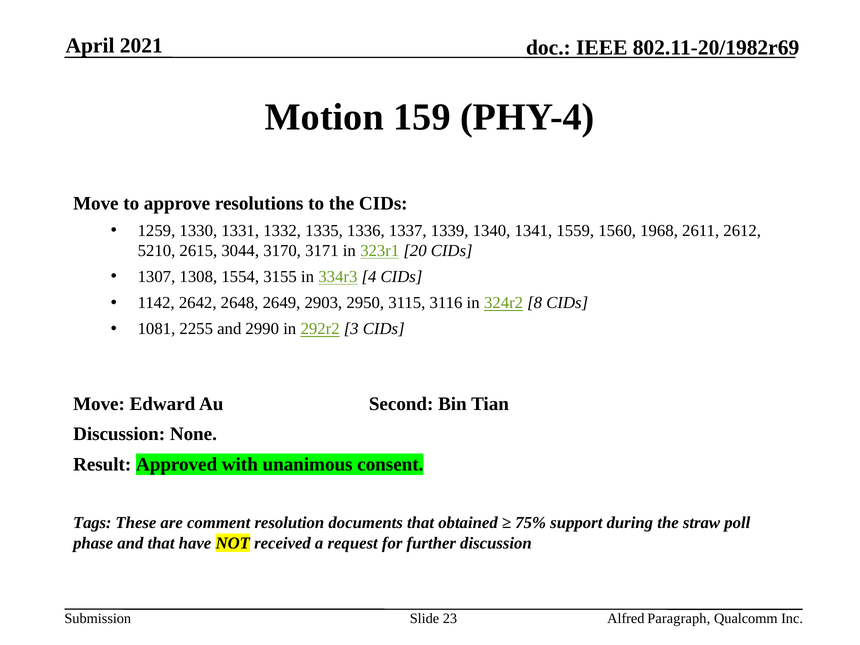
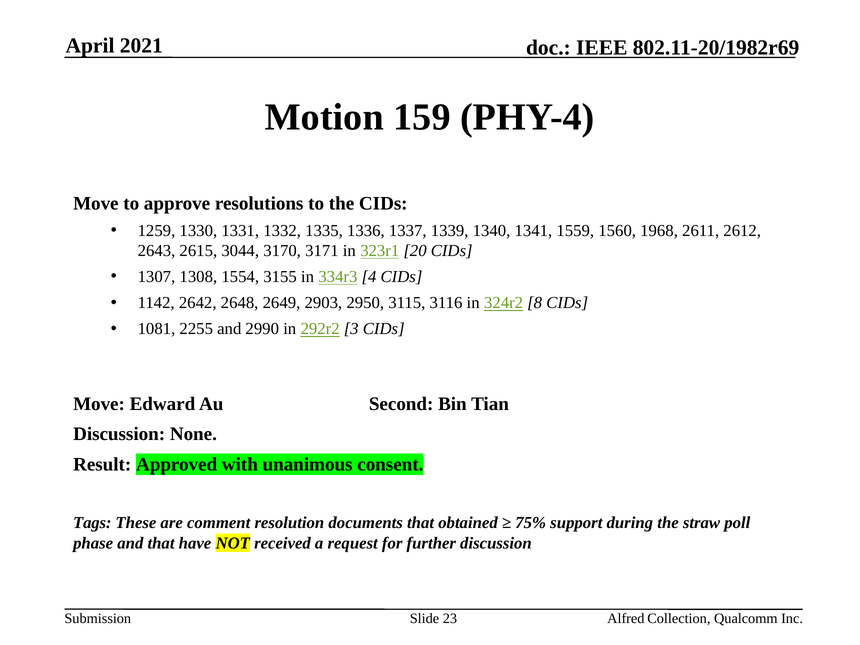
5210: 5210 -> 2643
Paragraph: Paragraph -> Collection
